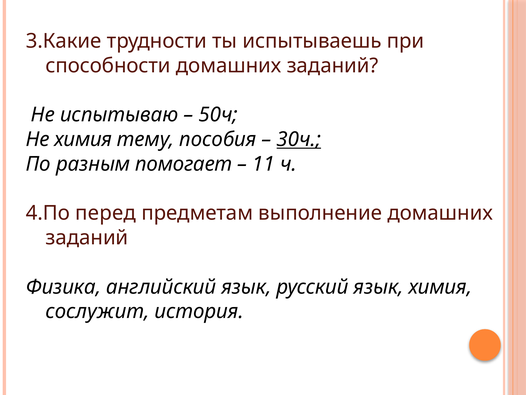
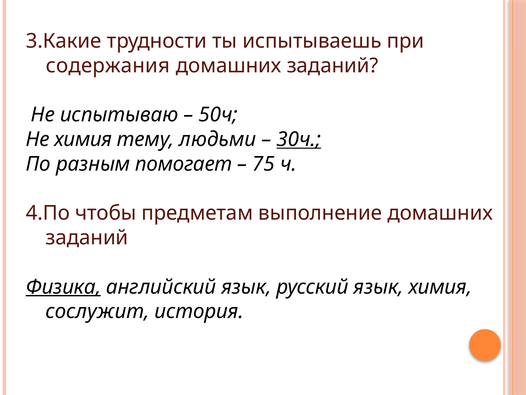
способности: способности -> содержания
пособия: пособия -> людьми
11: 11 -> 75
перед: перед -> чтобы
Физика underline: none -> present
